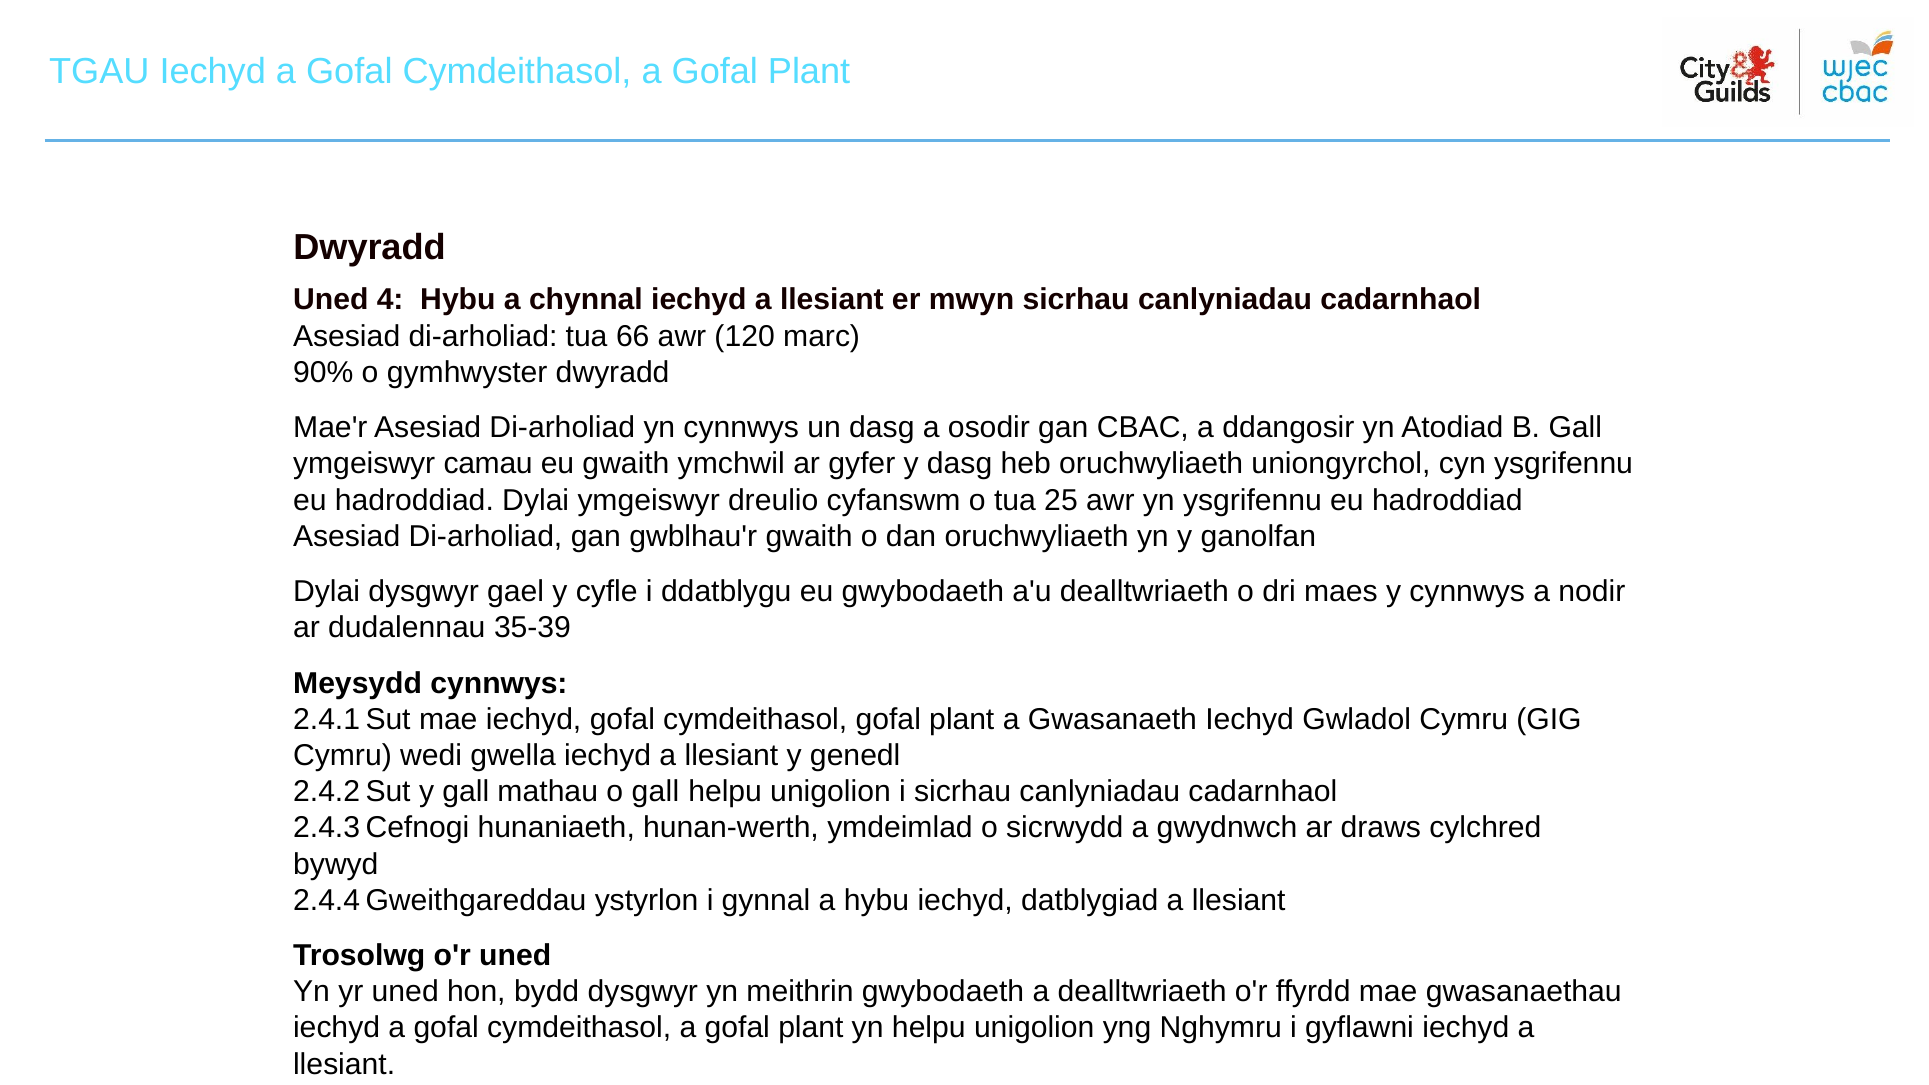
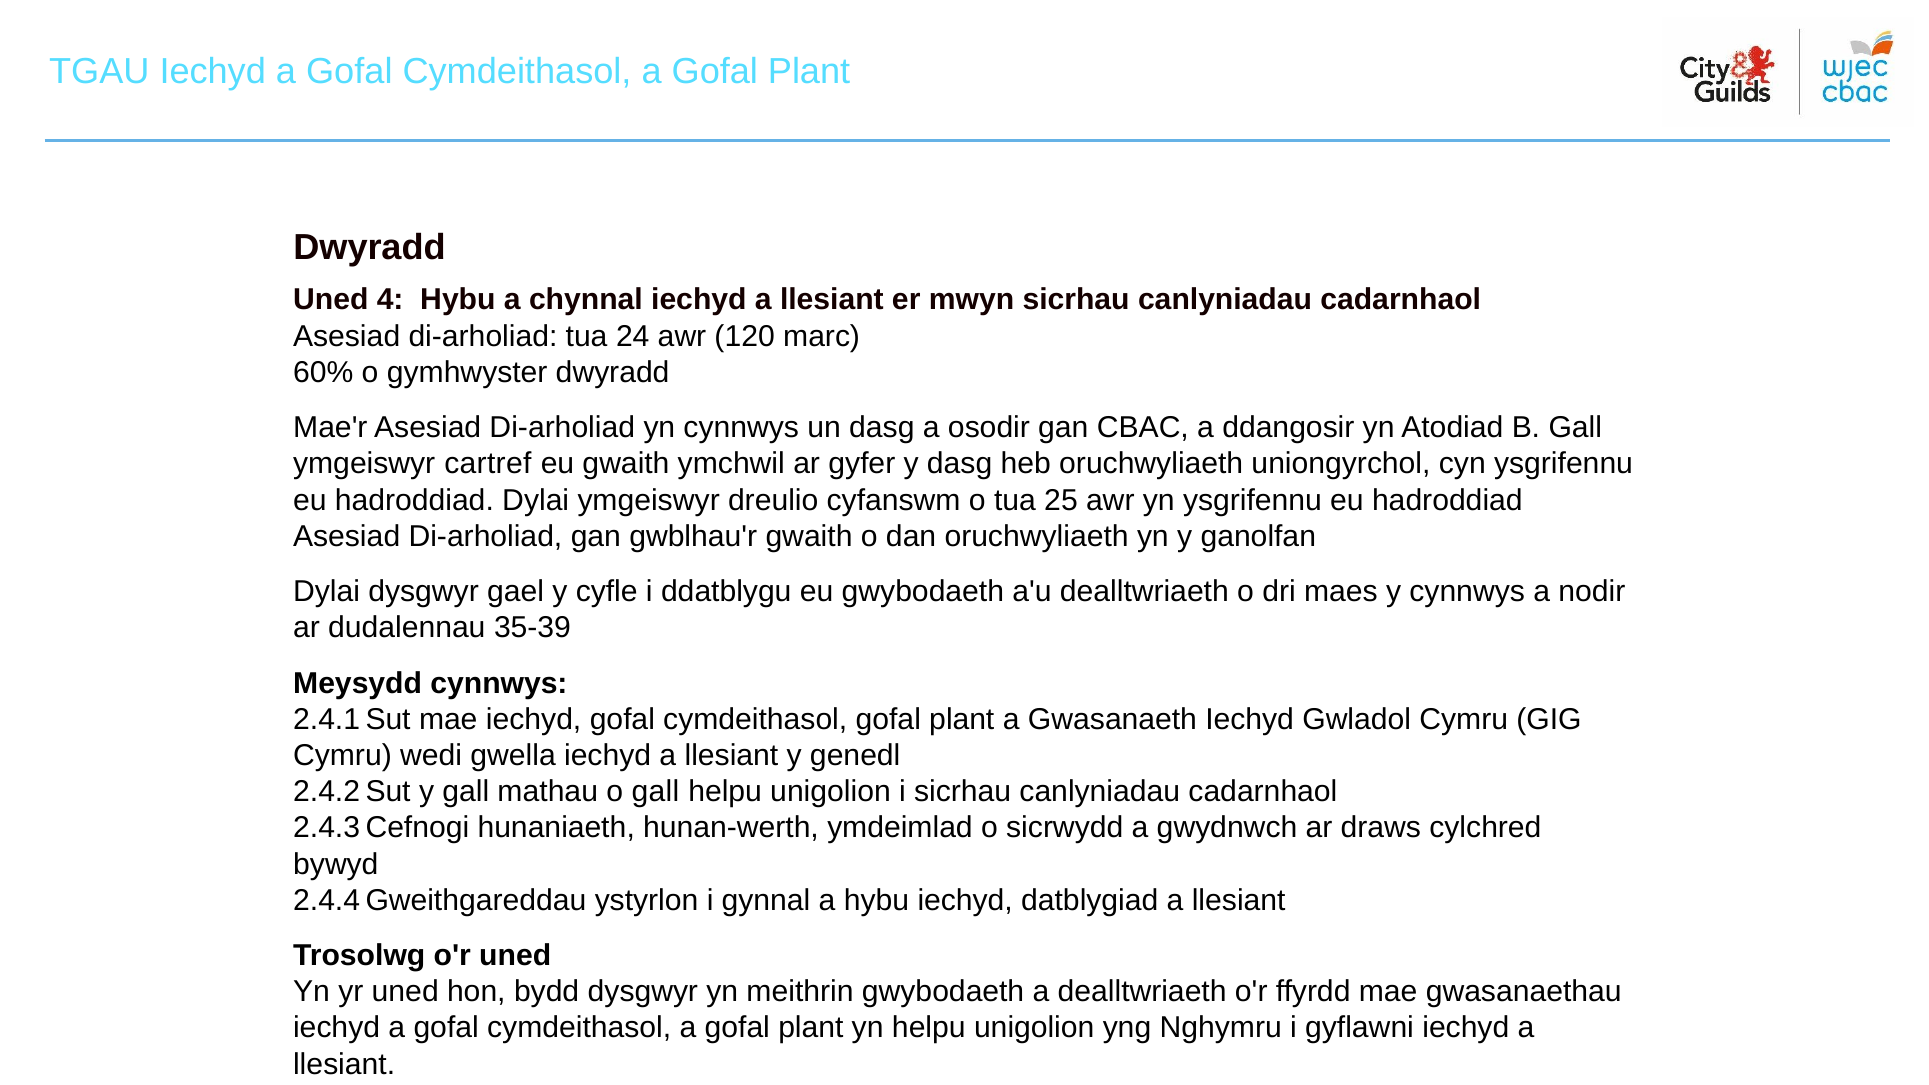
66: 66 -> 24
90%: 90% -> 60%
camau: camau -> cartref
